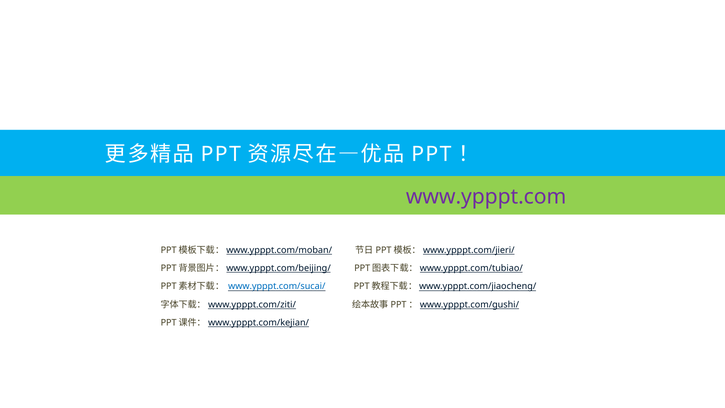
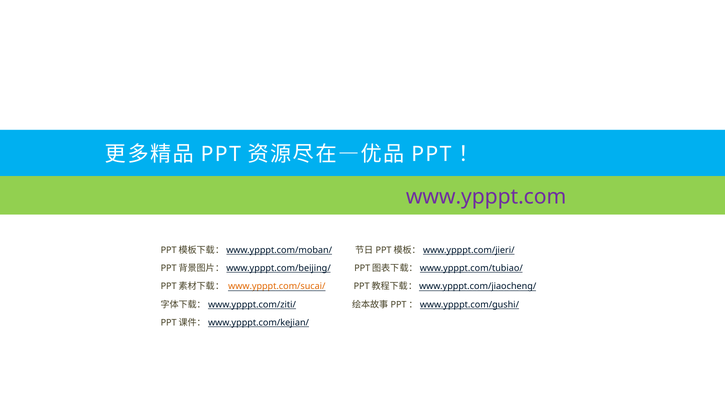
www.ypppt.com/sucai/ colour: blue -> orange
